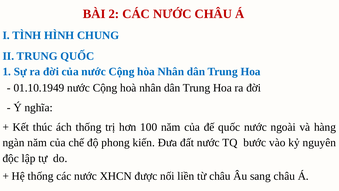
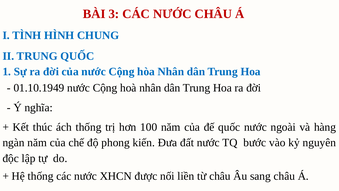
2: 2 -> 3
